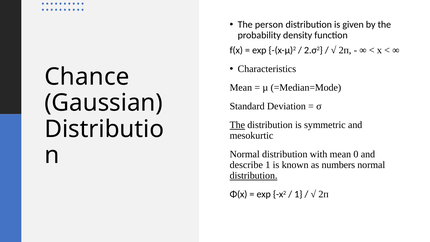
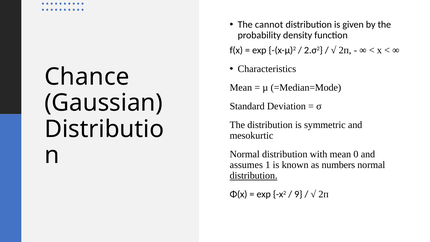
person: person -> cannot
The at (237, 125) underline: present -> none
describe: describe -> assumes
1 at (298, 194): 1 -> 9
